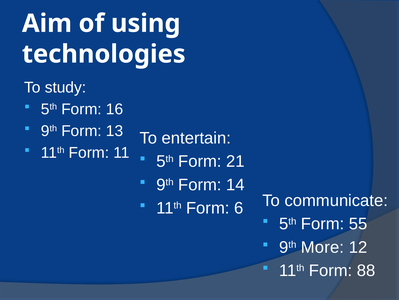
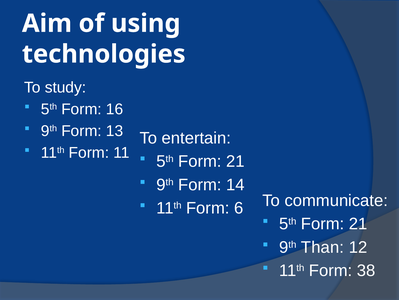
55 at (358, 223): 55 -> 21
More: More -> Than
88: 88 -> 38
